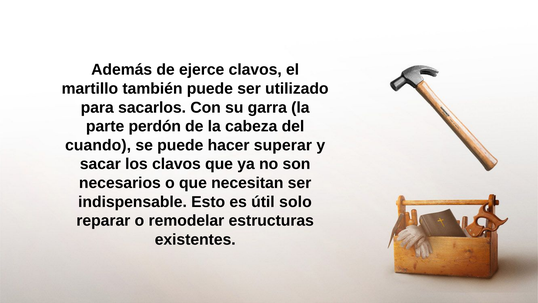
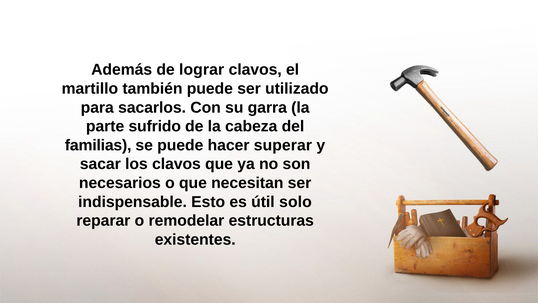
ejerce: ejerce -> lograr
perdón: perdón -> sufrido
cuando: cuando -> familias
